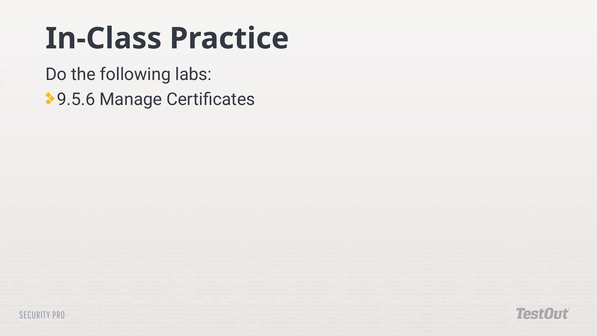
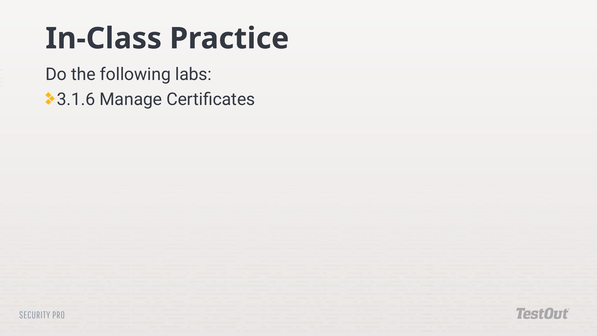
9.5.6: 9.5.6 -> 3.1.6
